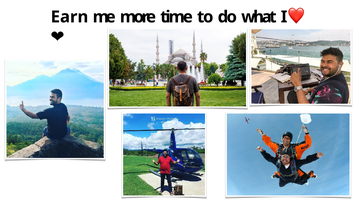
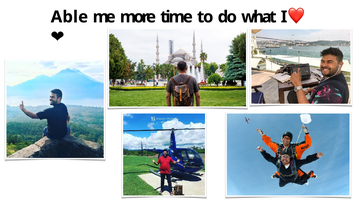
Earn: Earn -> Able
